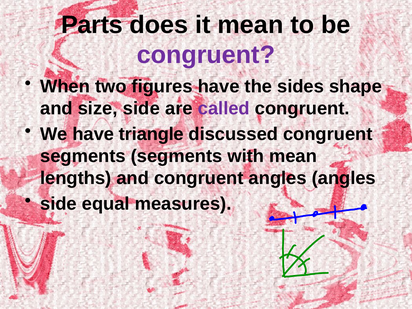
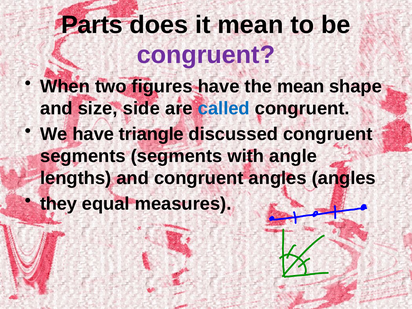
the sides: sides -> mean
called colour: purple -> blue
with mean: mean -> angle
side at (58, 204): side -> they
